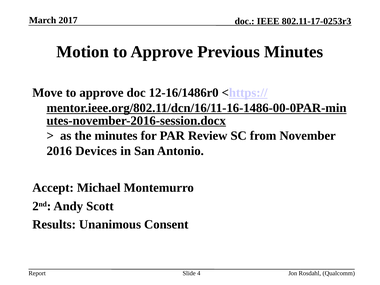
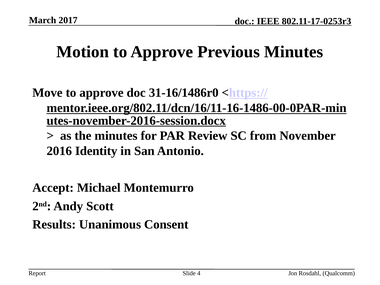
12-16/1486r0: 12-16/1486r0 -> 31-16/1486r0
Devices: Devices -> Identity
